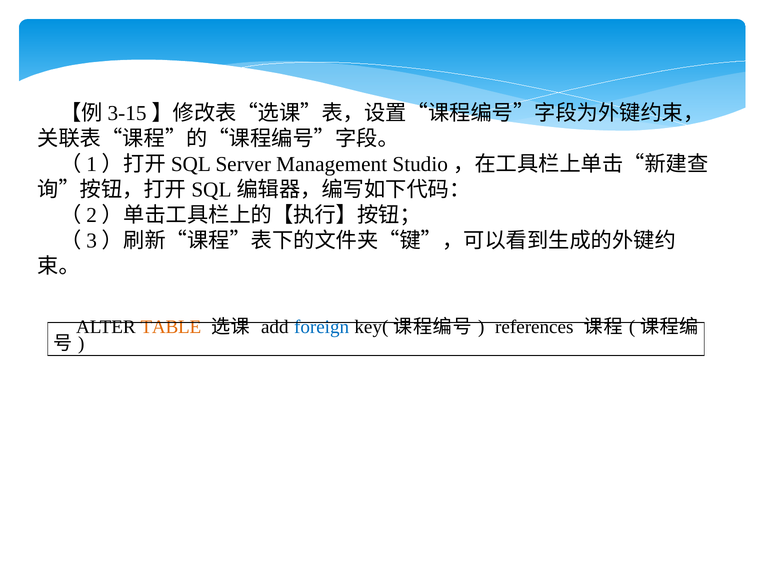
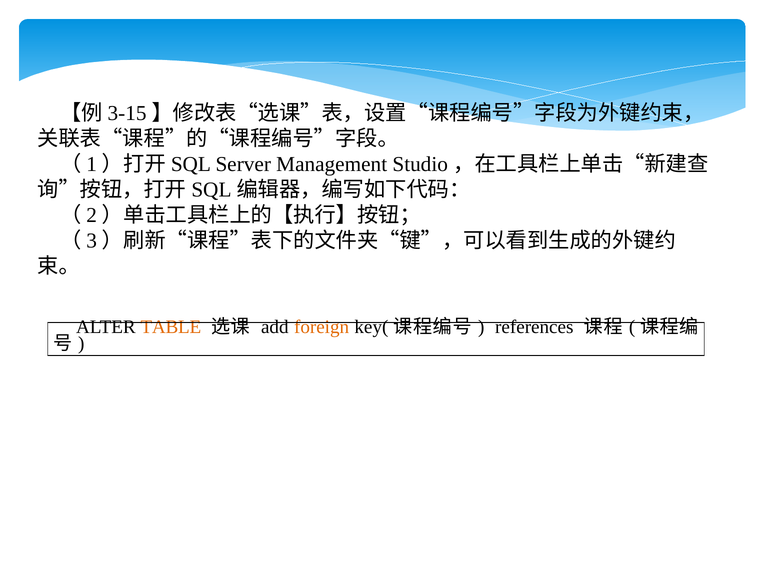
foreign colour: blue -> orange
